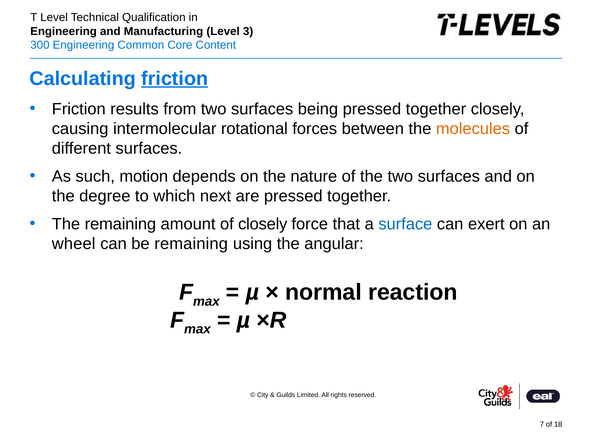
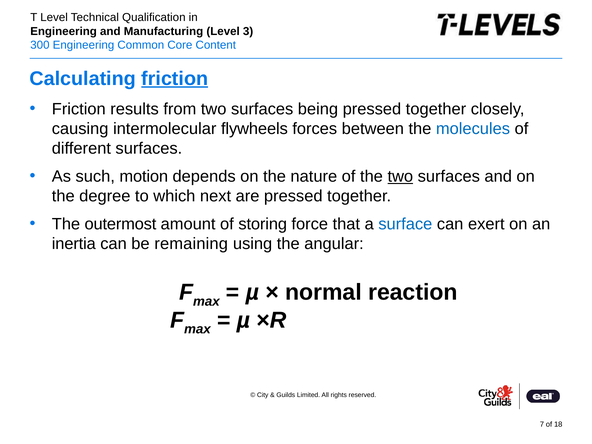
rotational: rotational -> flywheels
molecules colour: orange -> blue
two at (400, 176) underline: none -> present
The remaining: remaining -> outermost
of closely: closely -> storing
wheel: wheel -> inertia
